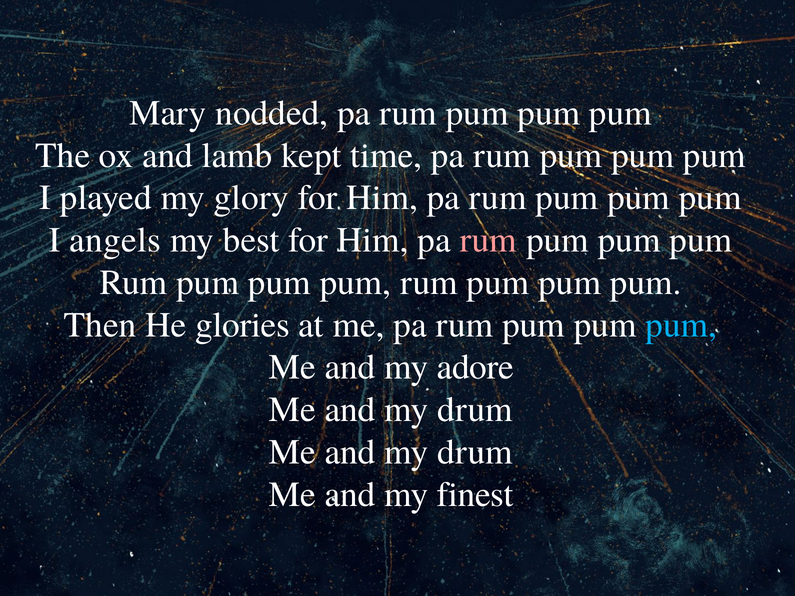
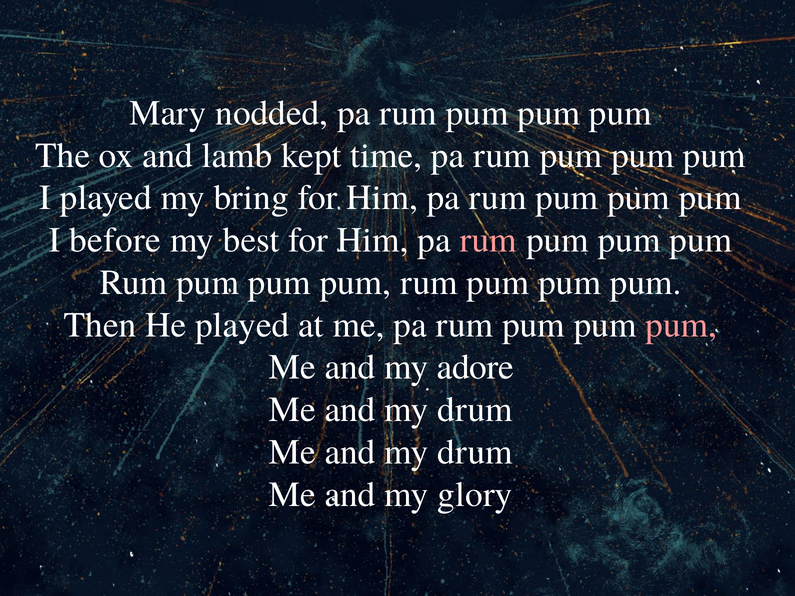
glory: glory -> bring
angels: angels -> before
He glories: glories -> played
pum at (681, 325) colour: light blue -> pink
finest: finest -> glory
